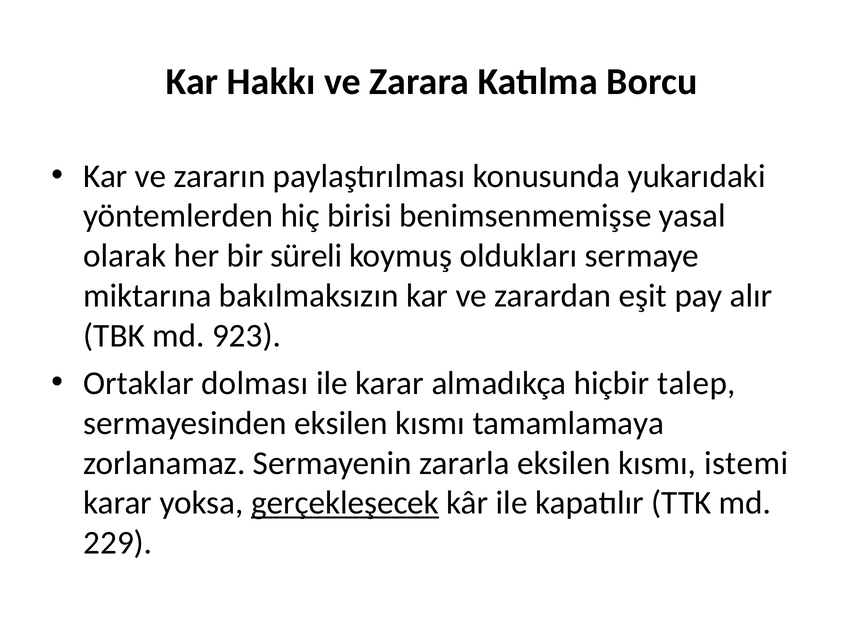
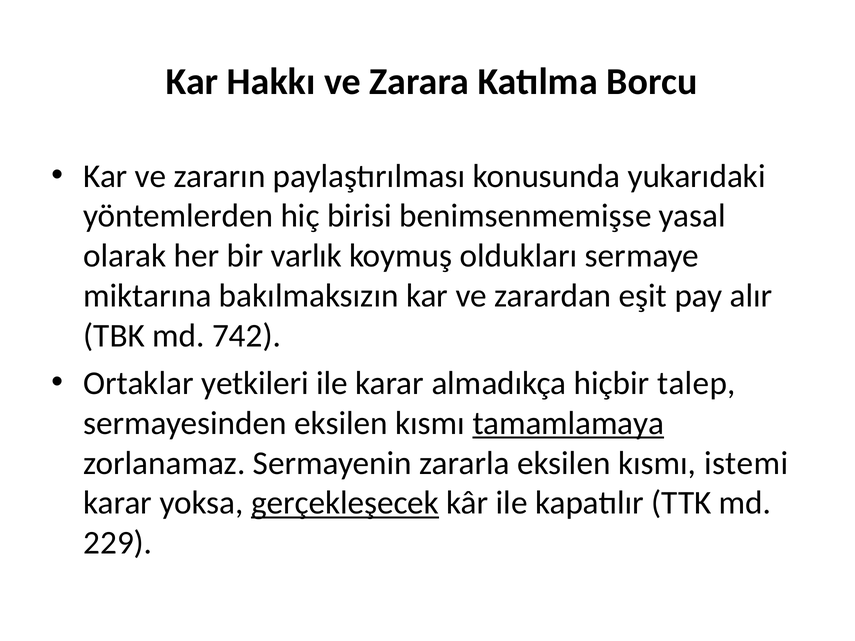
süreli: süreli -> varlık
923: 923 -> 742
dolması: dolması -> yetkileri
tamamlamaya underline: none -> present
